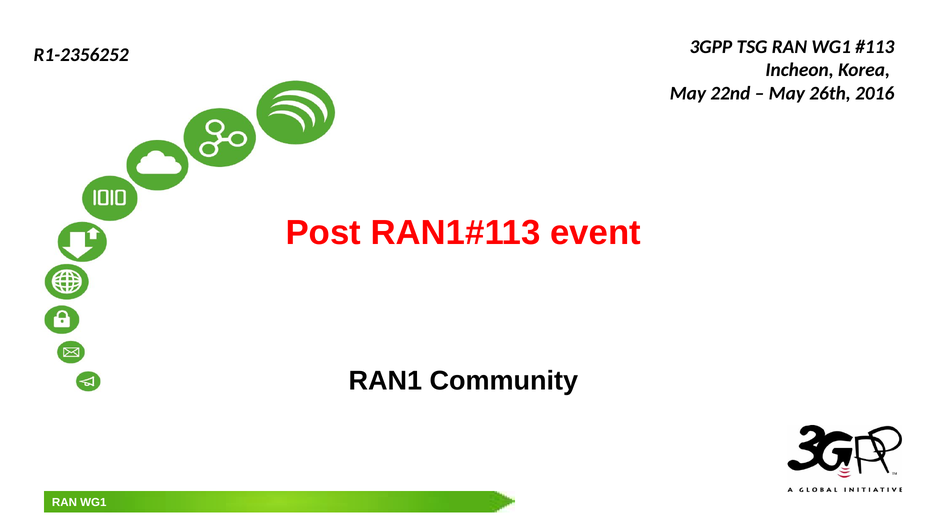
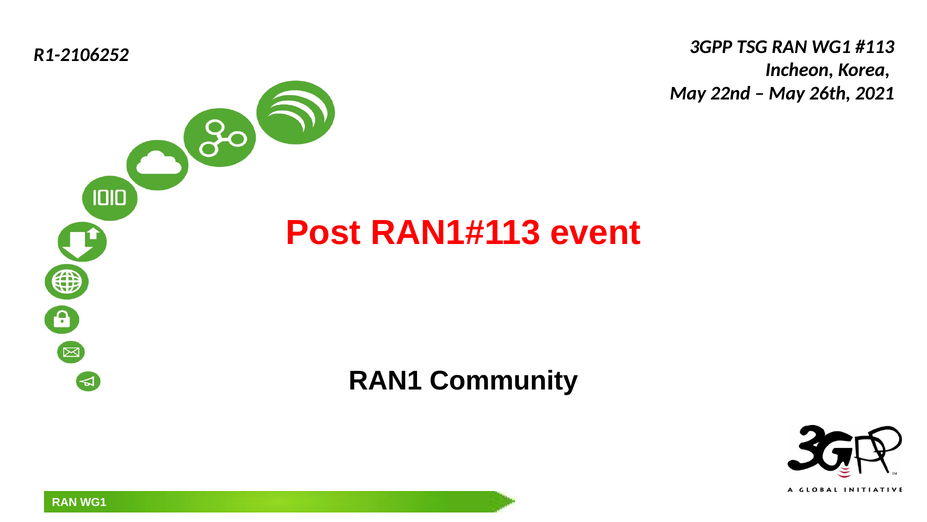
R1-2356252: R1-2356252 -> R1-2106252
2016: 2016 -> 2021
